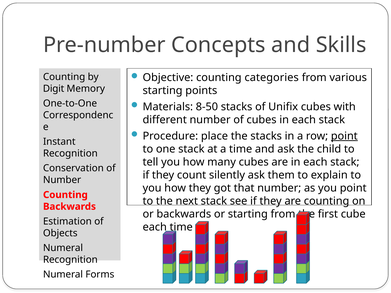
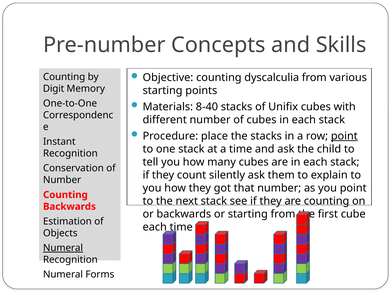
categories: categories -> dyscalculia
8-50: 8-50 -> 8-40
Numeral at (63, 248) underline: none -> present
